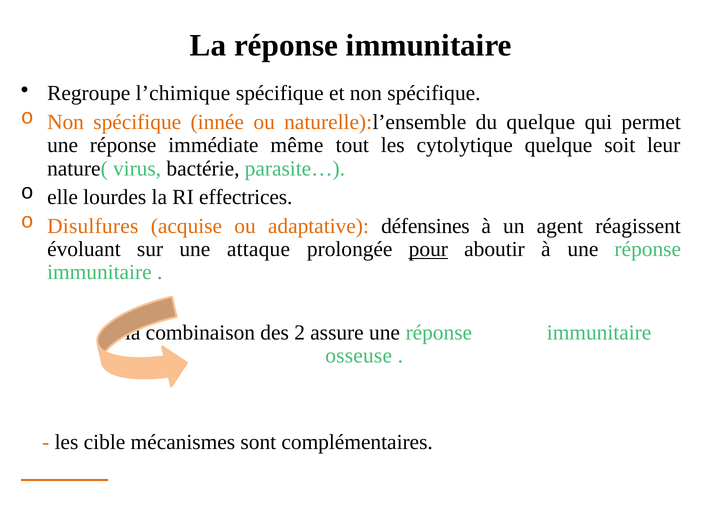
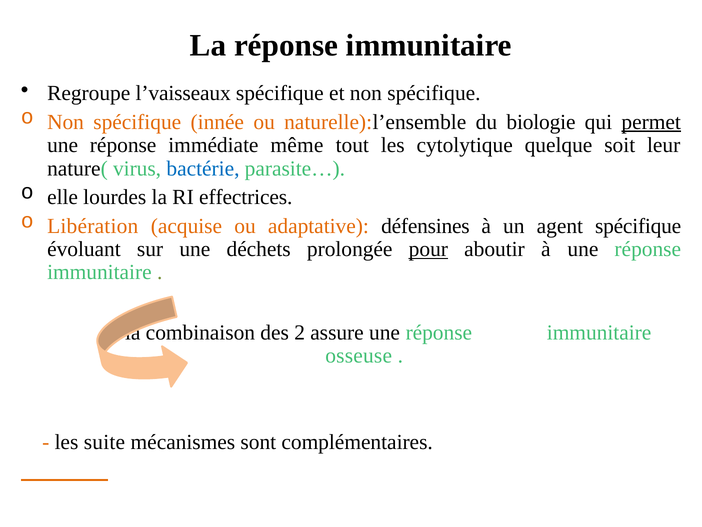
l’chimique: l’chimique -> l’vaisseaux
du quelque: quelque -> biologie
permet underline: none -> present
bactérie colour: black -> blue
Disulfures: Disulfures -> Libération
agent réagissent: réagissent -> spécifique
attaque: attaque -> déchets
cible: cible -> suite
